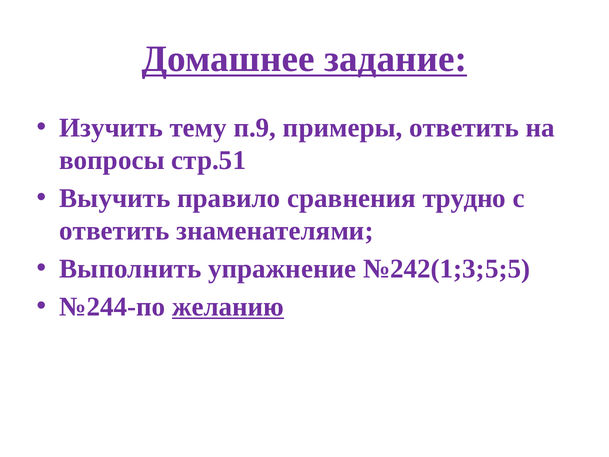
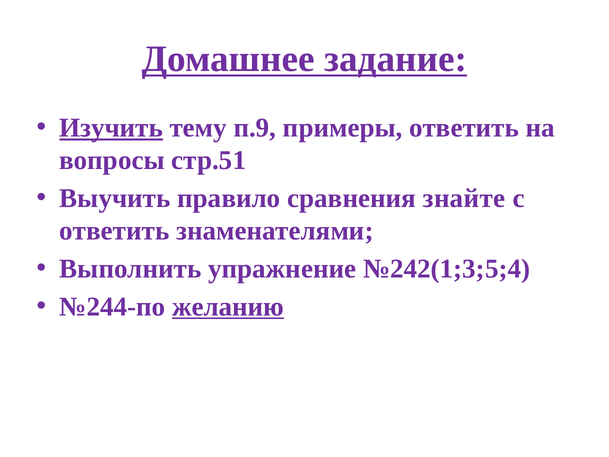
Изучить underline: none -> present
трудно: трудно -> знайте
№242(1;3;5;5: №242(1;3;5;5 -> №242(1;3;5;4
